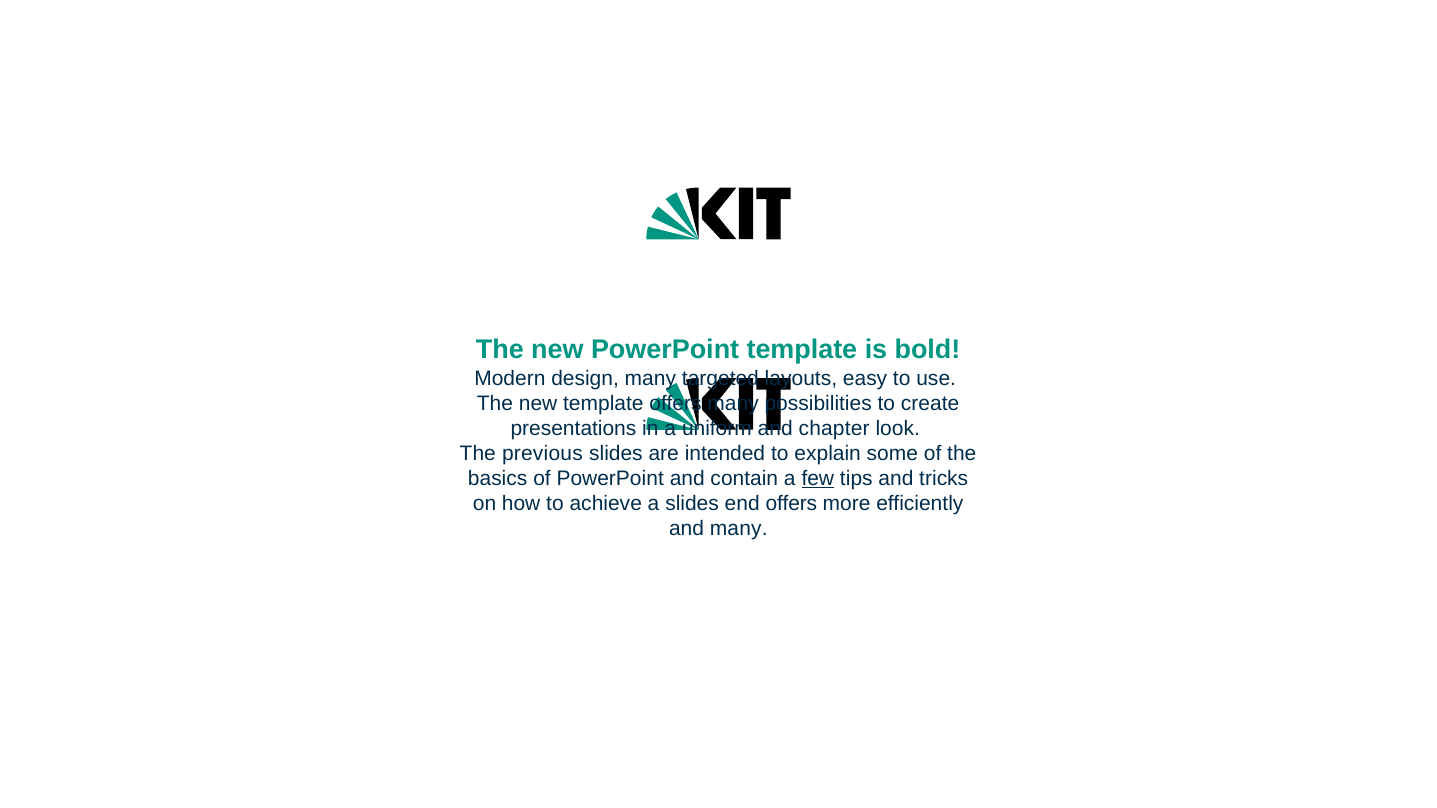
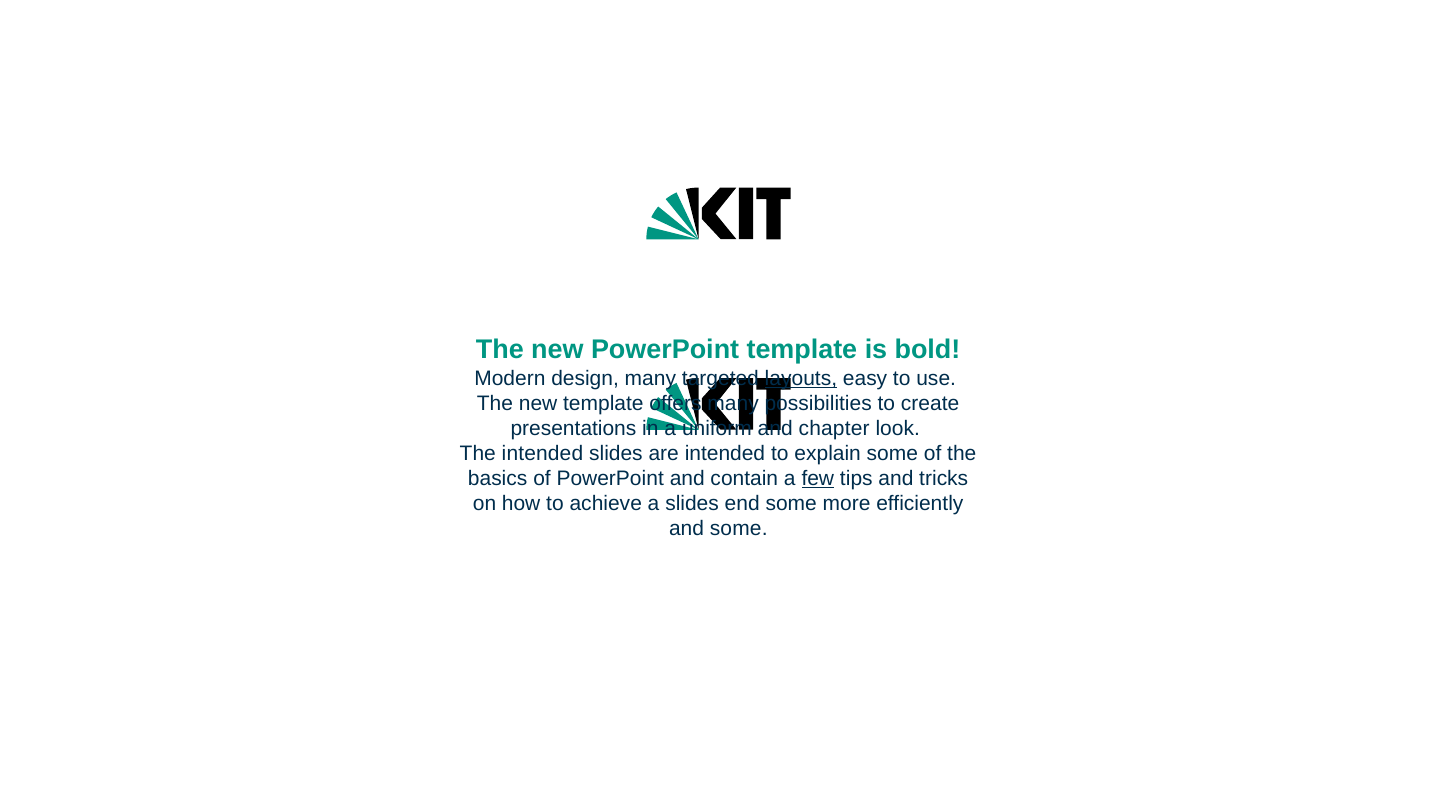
layouts underline: none -> present
The previous: previous -> intended
end offers: offers -> some
and many: many -> some
